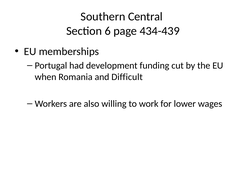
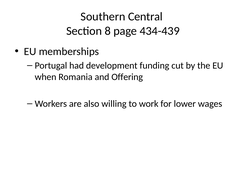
6: 6 -> 8
Difficult: Difficult -> Offering
